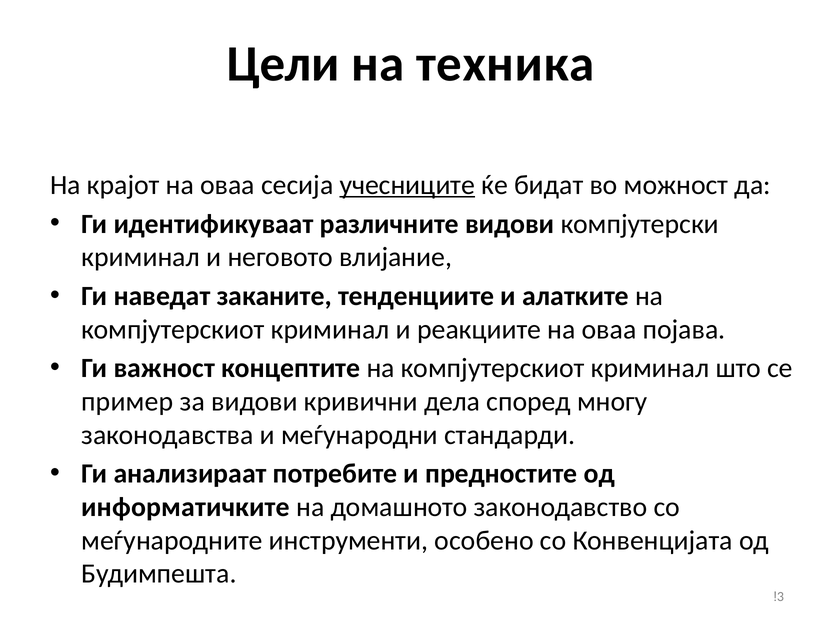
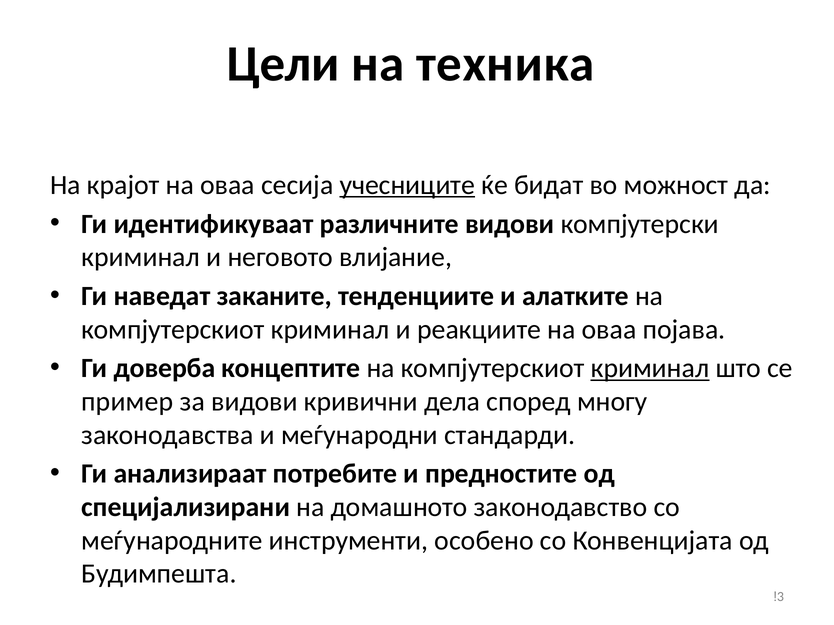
важност: важност -> доверба
криминал at (650, 369) underline: none -> present
информатичките: информатичките -> специјализирани
